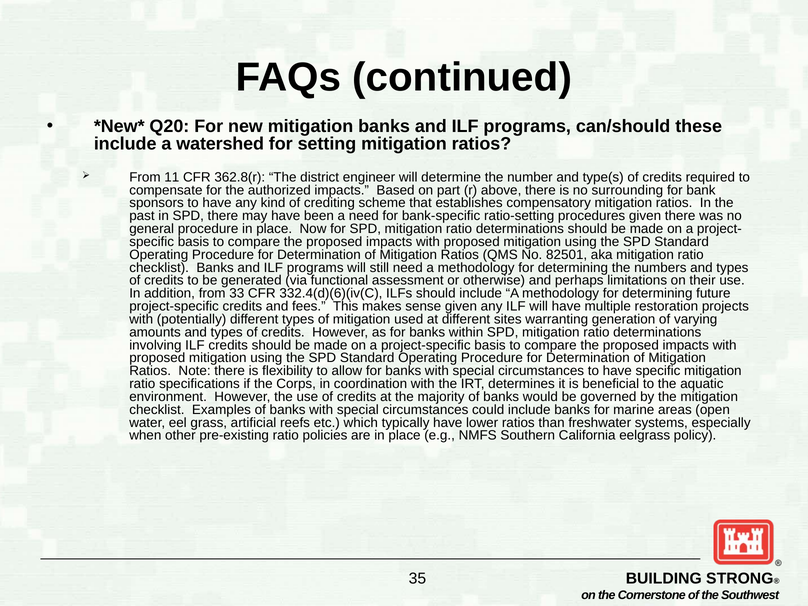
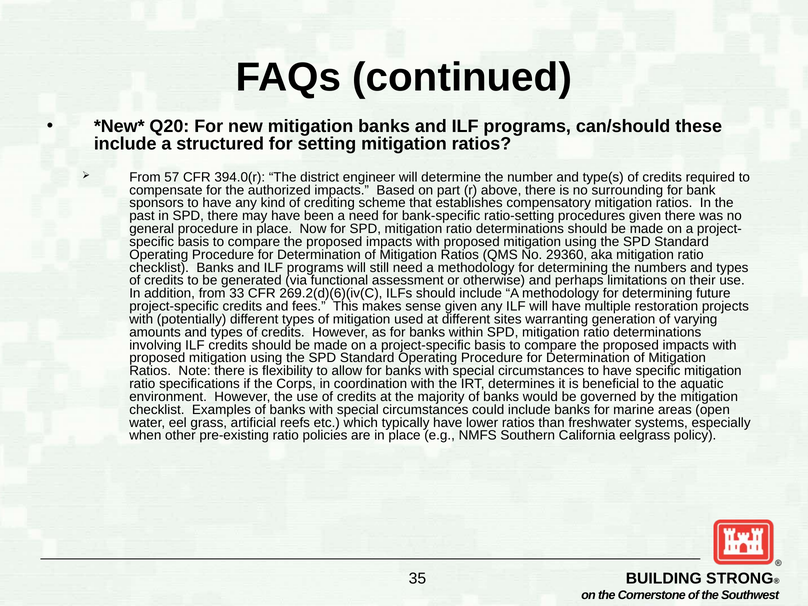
watershed: watershed -> structured
11: 11 -> 57
362.8(r: 362.8(r -> 394.0(r
82501: 82501 -> 29360
332.4(d)(6)(iv(C: 332.4(d)(6)(iv(C -> 269.2(d)(6)(iv(C
